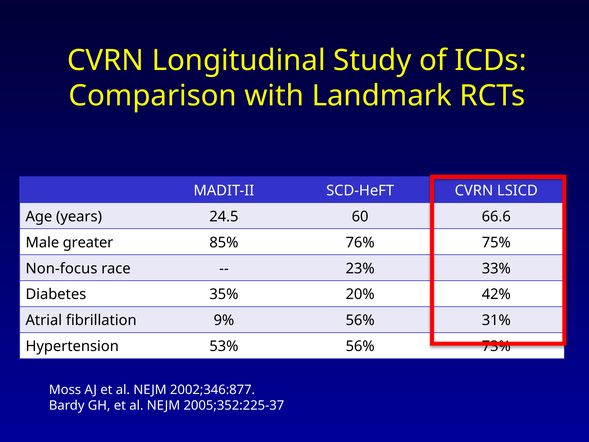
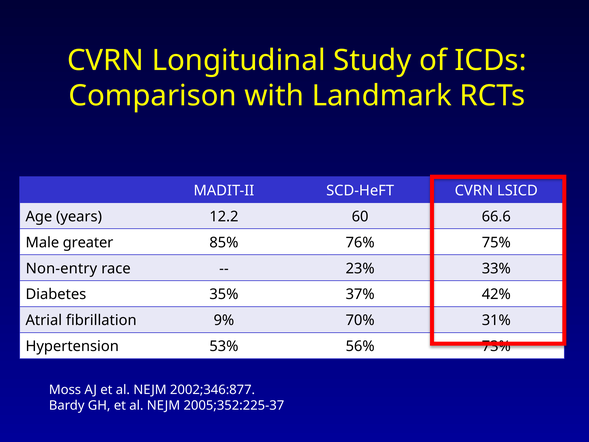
24.5: 24.5 -> 12.2
Non-focus: Non-focus -> Non-entry
20%: 20% -> 37%
9% 56%: 56% -> 70%
